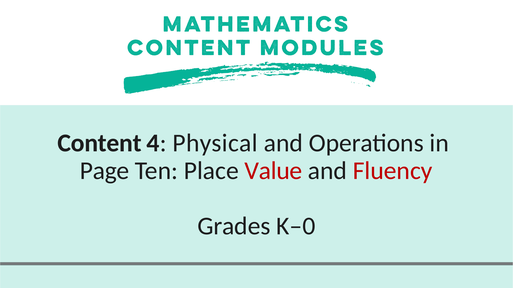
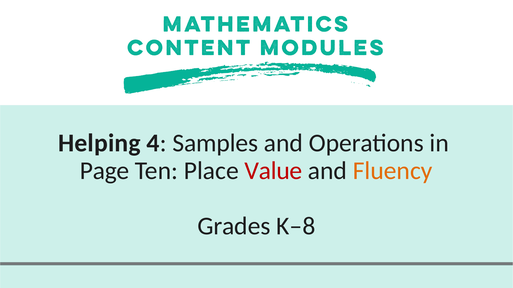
Content: Content -> Helping
Physical: Physical -> Samples
Fluency colour: red -> orange
K–0: K–0 -> K–8
